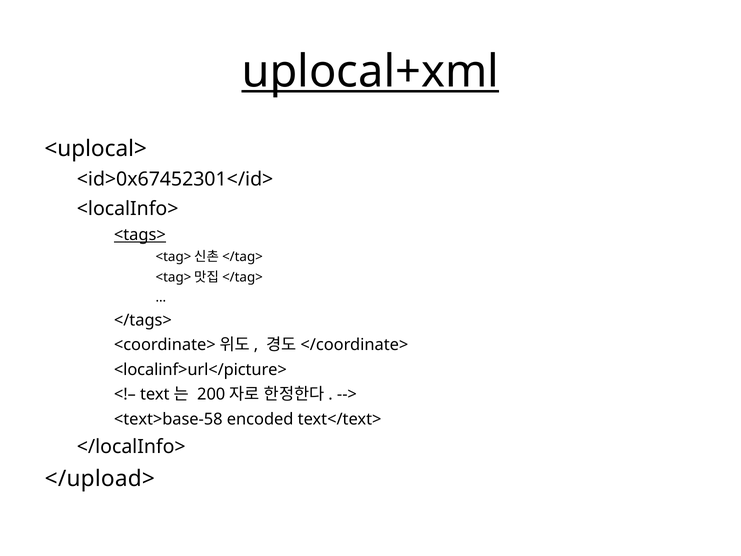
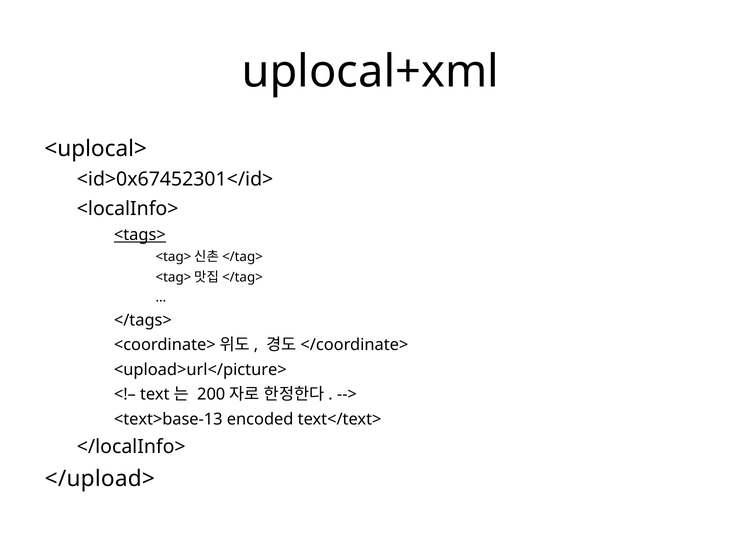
uplocal+xml underline: present -> none
<localinf>url</picture>: <localinf>url</picture> -> <upload>url</picture>
<text>base-58: <text>base-58 -> <text>base-13
